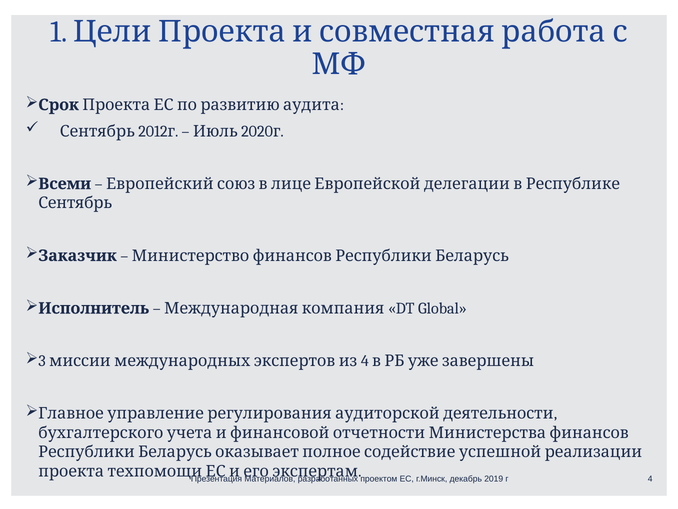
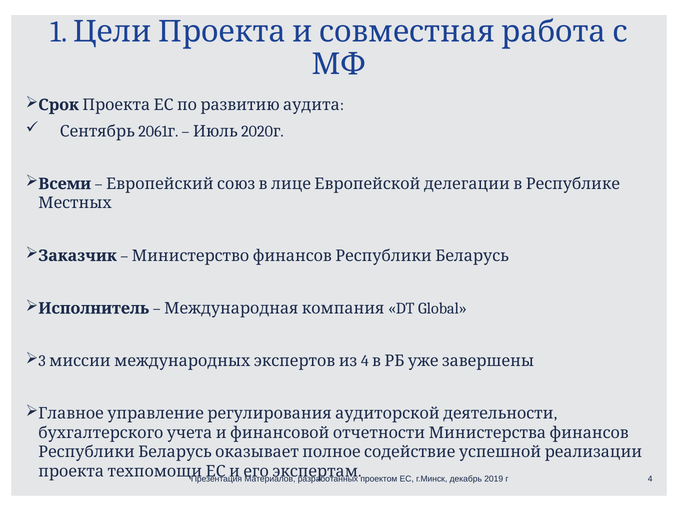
2012: 2012 -> 2061
Сентябрь at (75, 203): Сентябрь -> Местных
